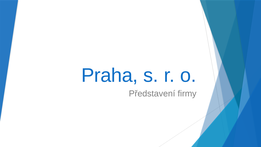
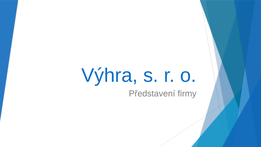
Praha: Praha -> Výhra
